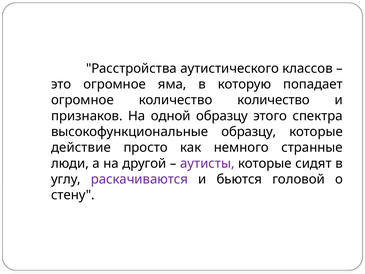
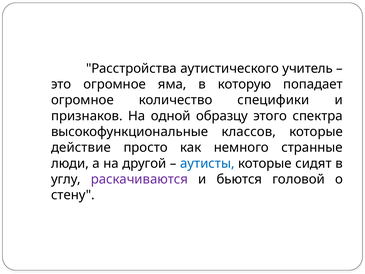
классов: классов -> учитель
количество количество: количество -> специфики
высокофункциональные образцу: образцу -> классов
аутисты colour: purple -> blue
